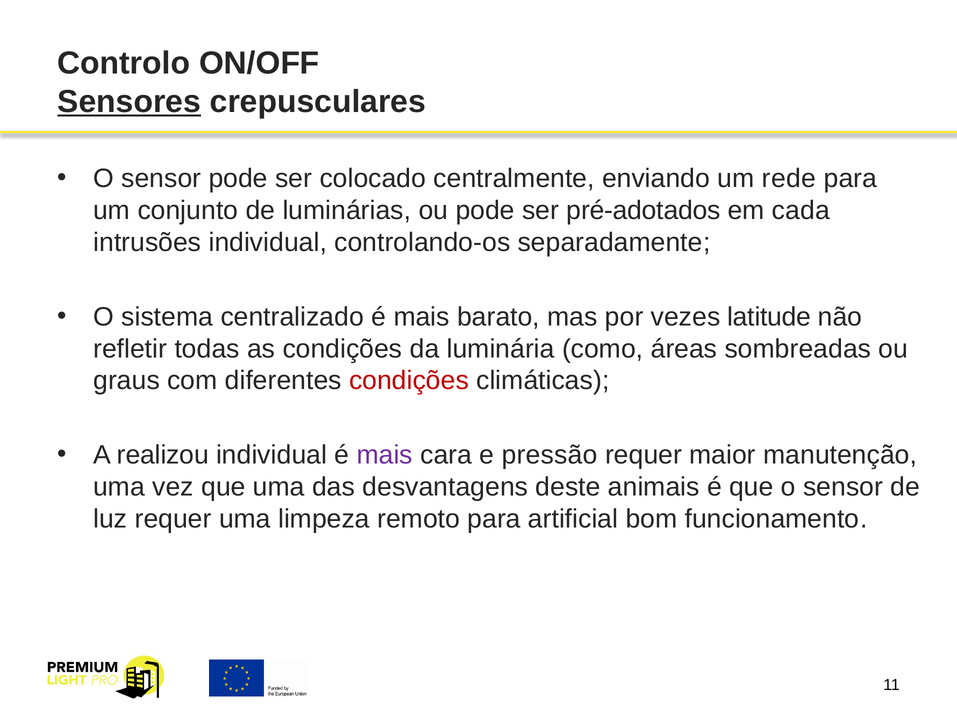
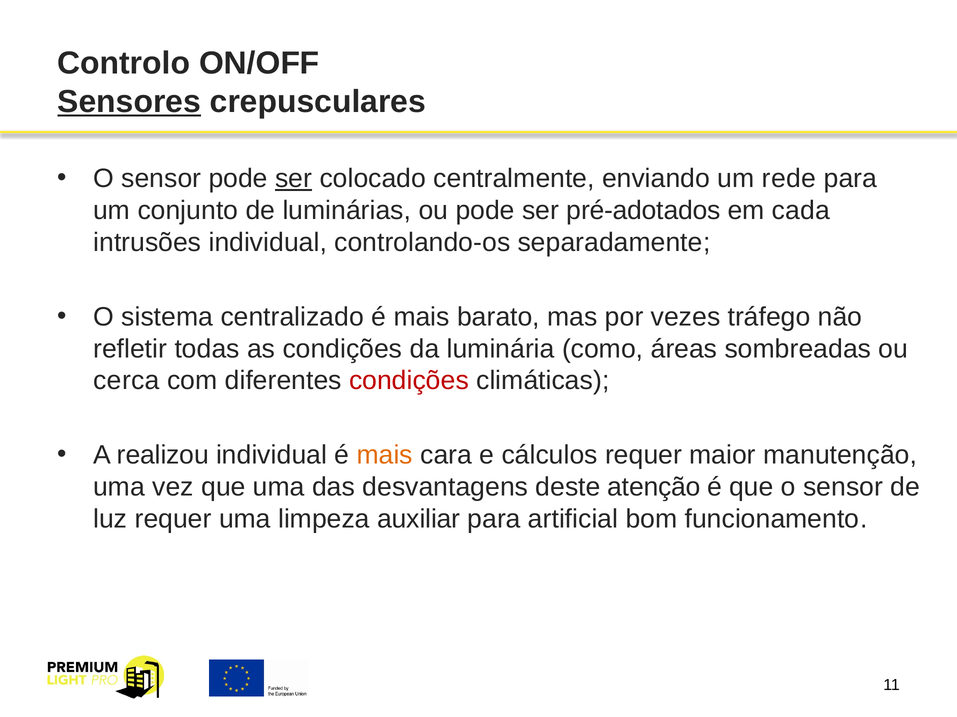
ser at (294, 179) underline: none -> present
latitude: latitude -> tráfego
graus: graus -> cerca
mais at (385, 456) colour: purple -> orange
pressão: pressão -> cálculos
animais: animais -> atenção
remoto: remoto -> auxiliar
